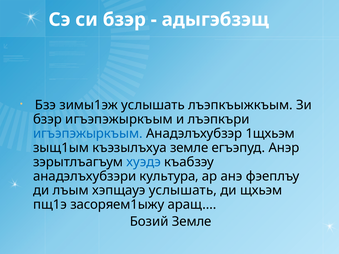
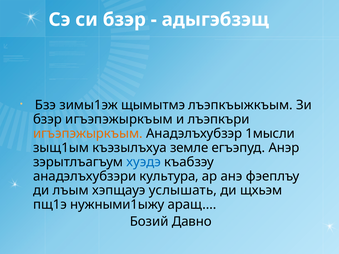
зимы1эж услышать: услышать -> щымытмэ
игъэпэжыркъым at (88, 134) colour: blue -> orange
1щхьэм: 1щхьэм -> 1мысли
засоряем1ыжу: засоряем1ыжу -> нужными1ыжу
Бозий Земле: Земле -> Давно
